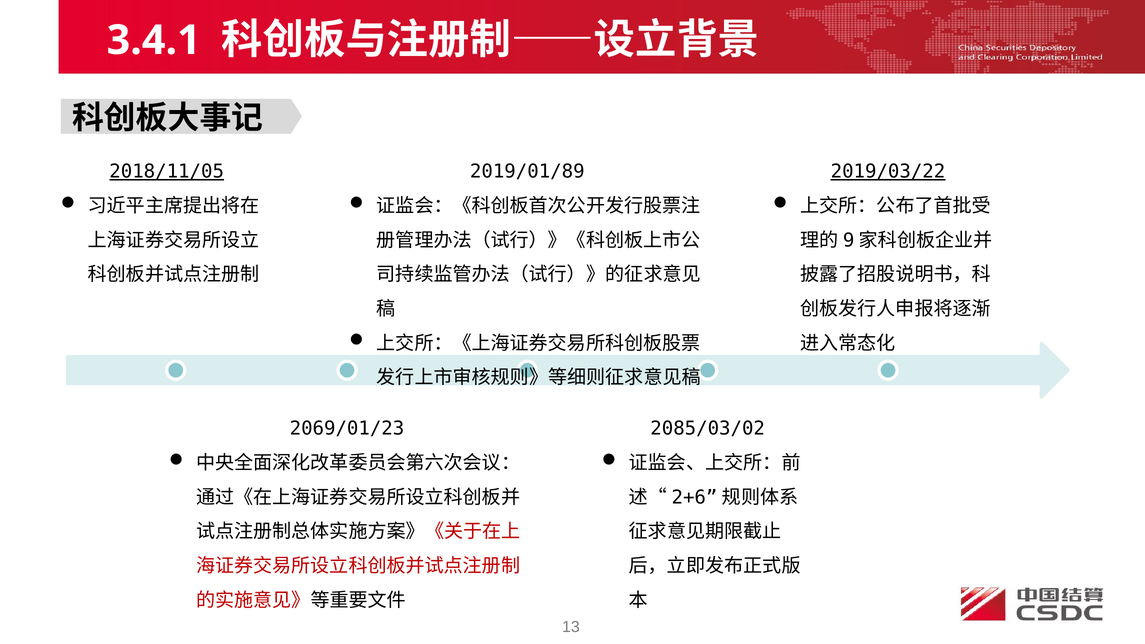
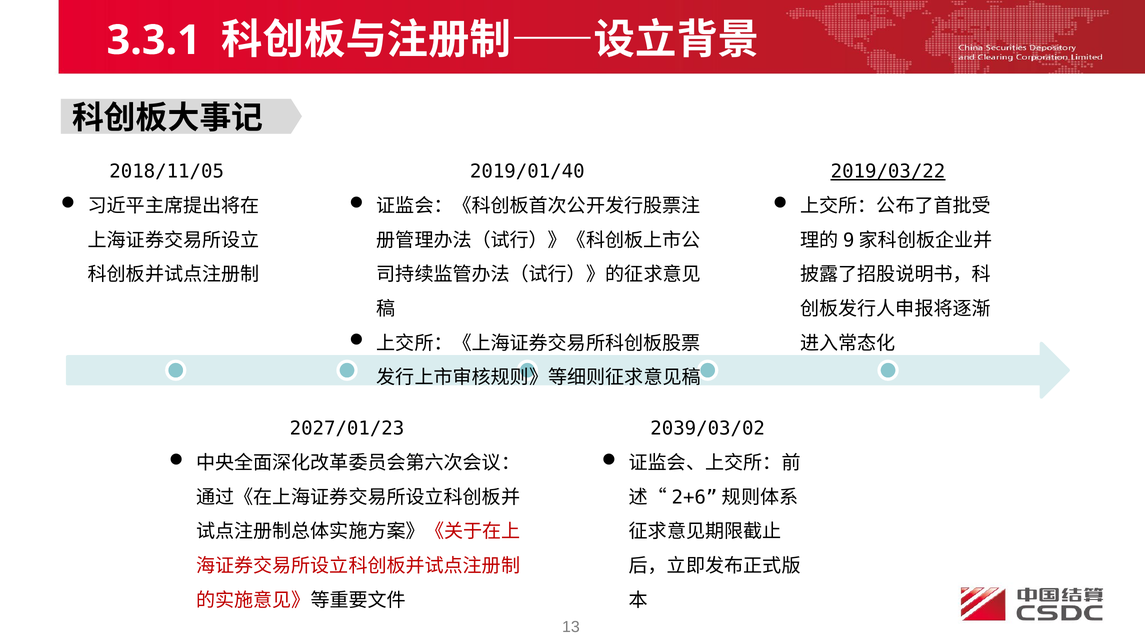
3.4.1: 3.4.1 -> 3.3.1
2018/11/05 underline: present -> none
2019/01/89: 2019/01/89 -> 2019/01/40
2069/01/23: 2069/01/23 -> 2027/01/23
2085/03/02: 2085/03/02 -> 2039/03/02
